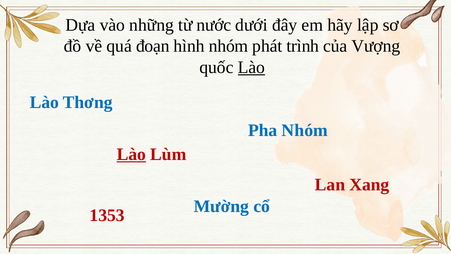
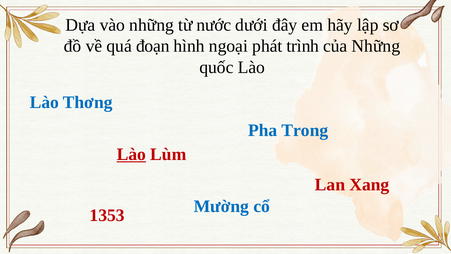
hình nhóm: nhóm -> ngoại
của Vượng: Vượng -> Những
Lào at (251, 67) underline: present -> none
Pha Nhóm: Nhóm -> Trong
